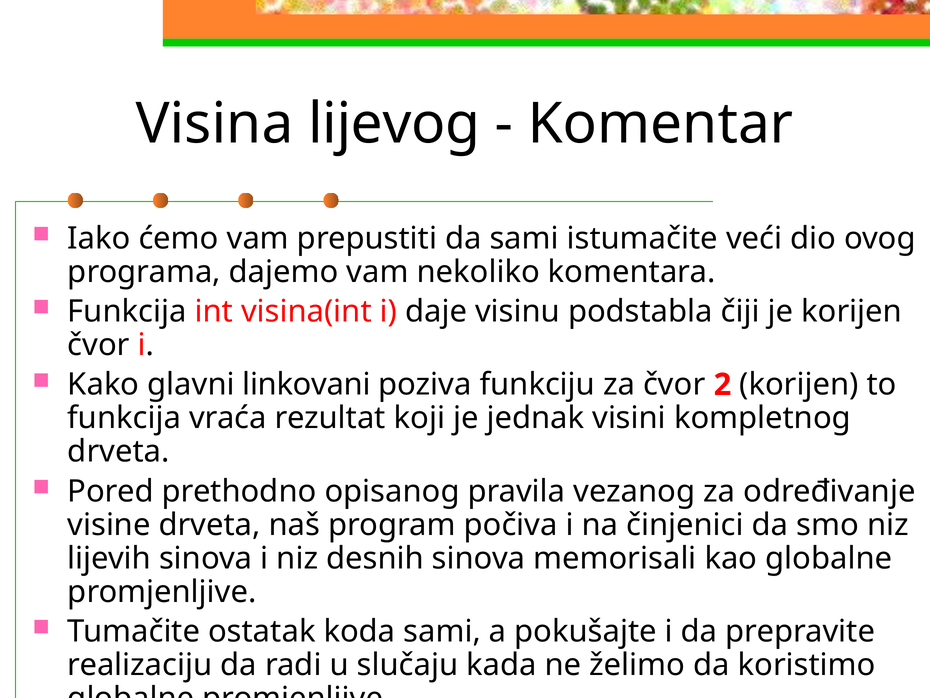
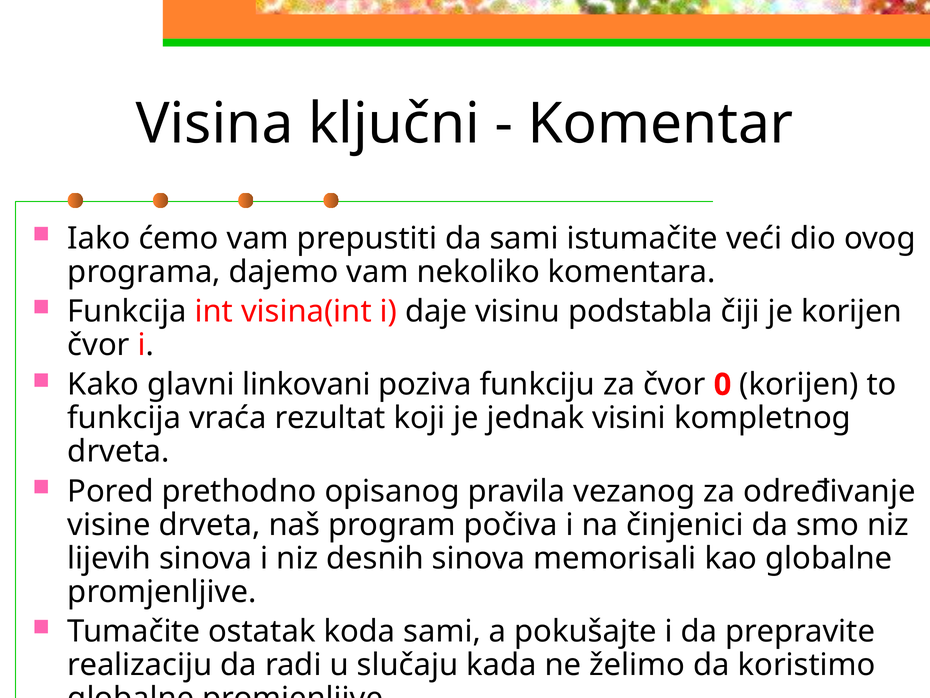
lijevog: lijevog -> ključni
2: 2 -> 0
